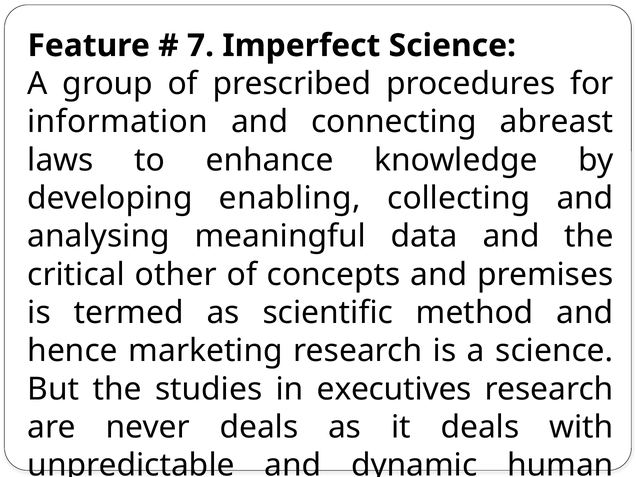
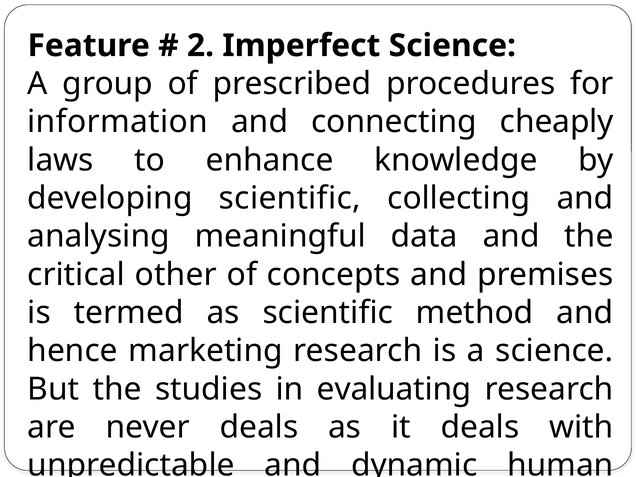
7: 7 -> 2
abreast: abreast -> cheaply
developing enabling: enabling -> scientific
executives: executives -> evaluating
